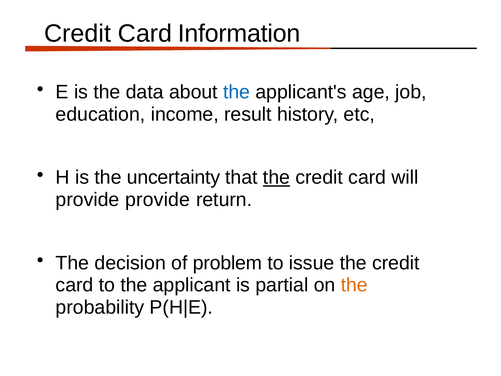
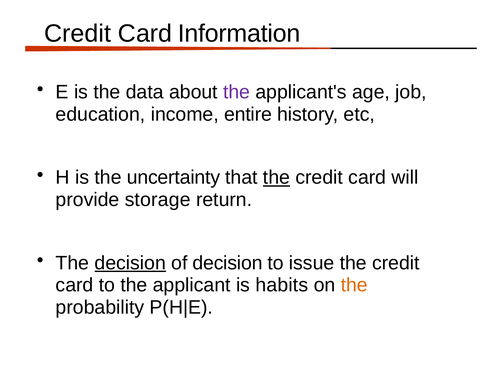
the at (237, 92) colour: blue -> purple
result: result -> entire
provide provide: provide -> storage
decision at (130, 263) underline: none -> present
of problem: problem -> decision
partial: partial -> habits
